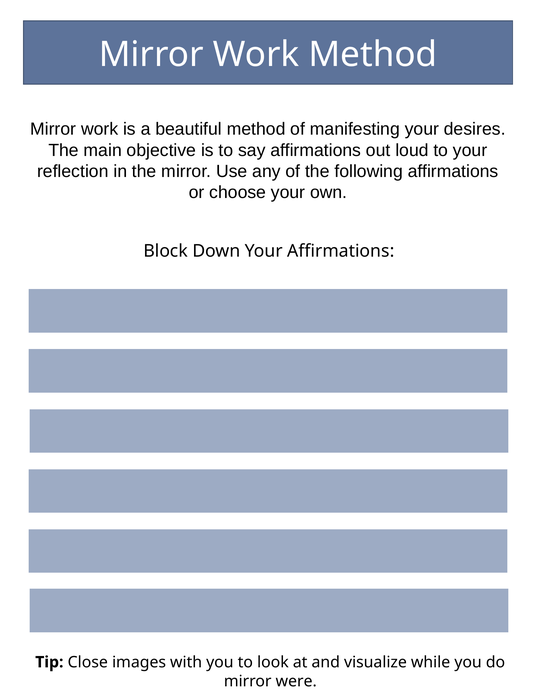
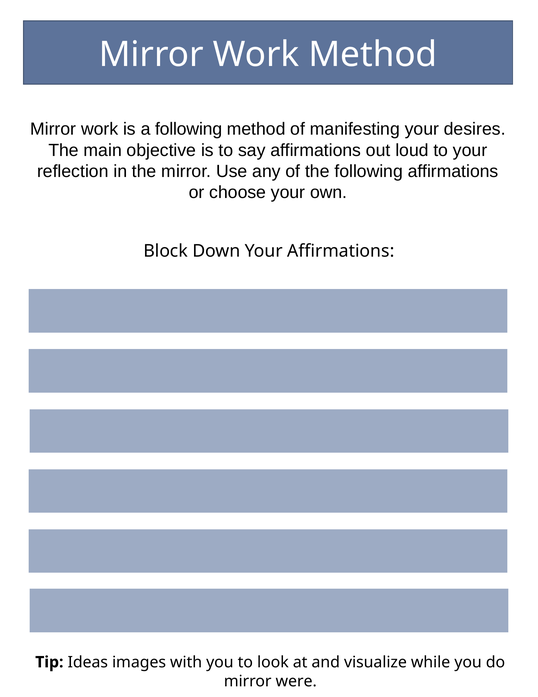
a beautiful: beautiful -> following
Close: Close -> Ideas
